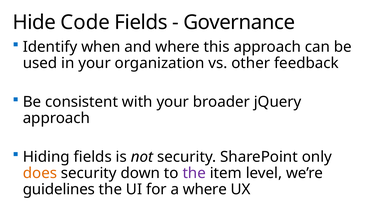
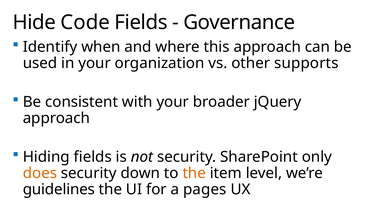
feedback: feedback -> supports
the at (194, 174) colour: purple -> orange
a where: where -> pages
